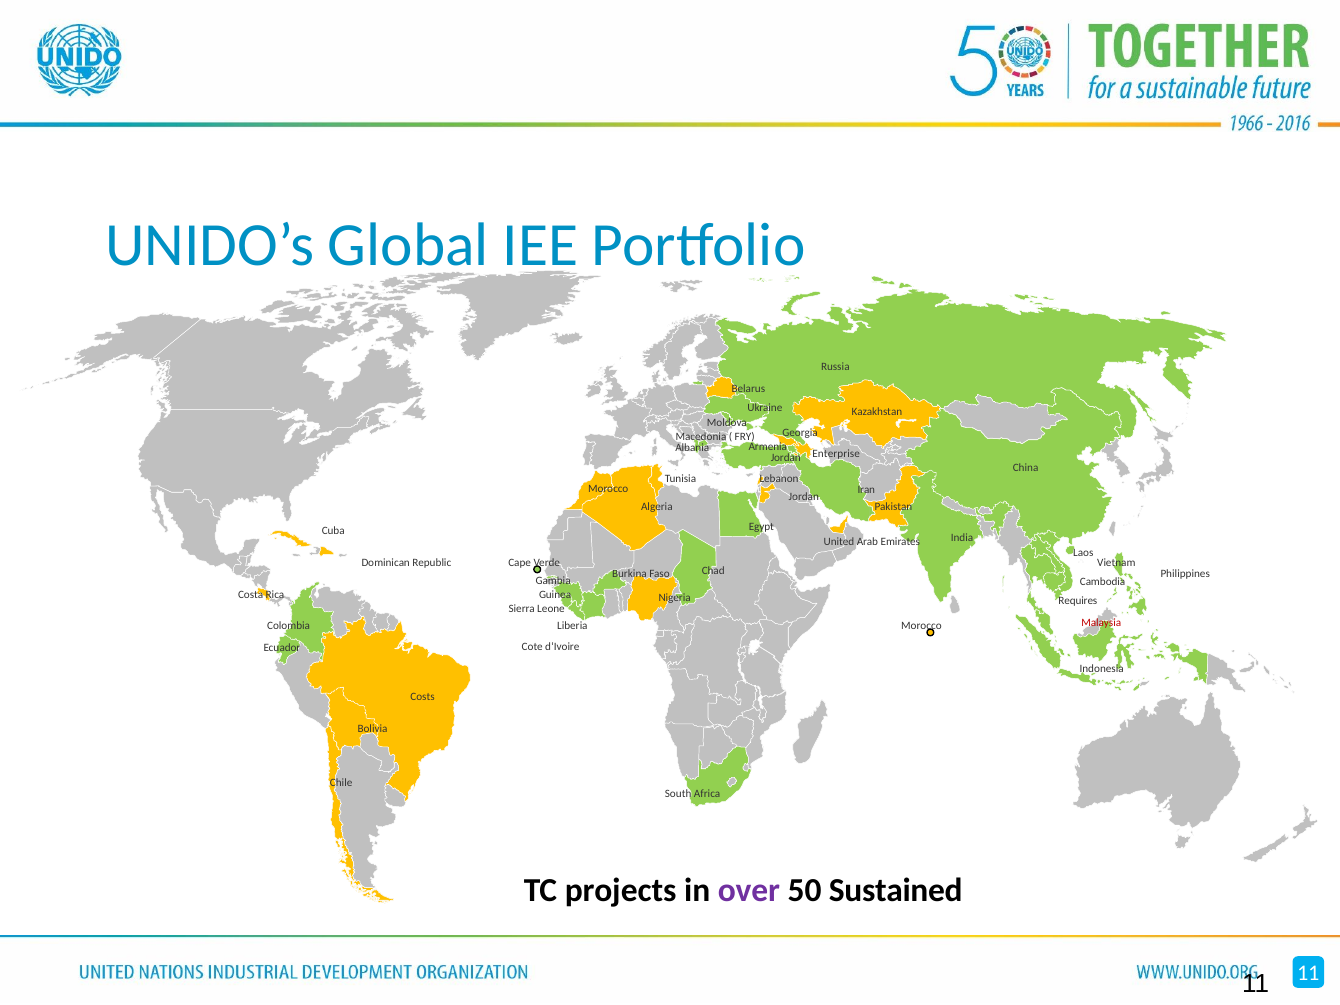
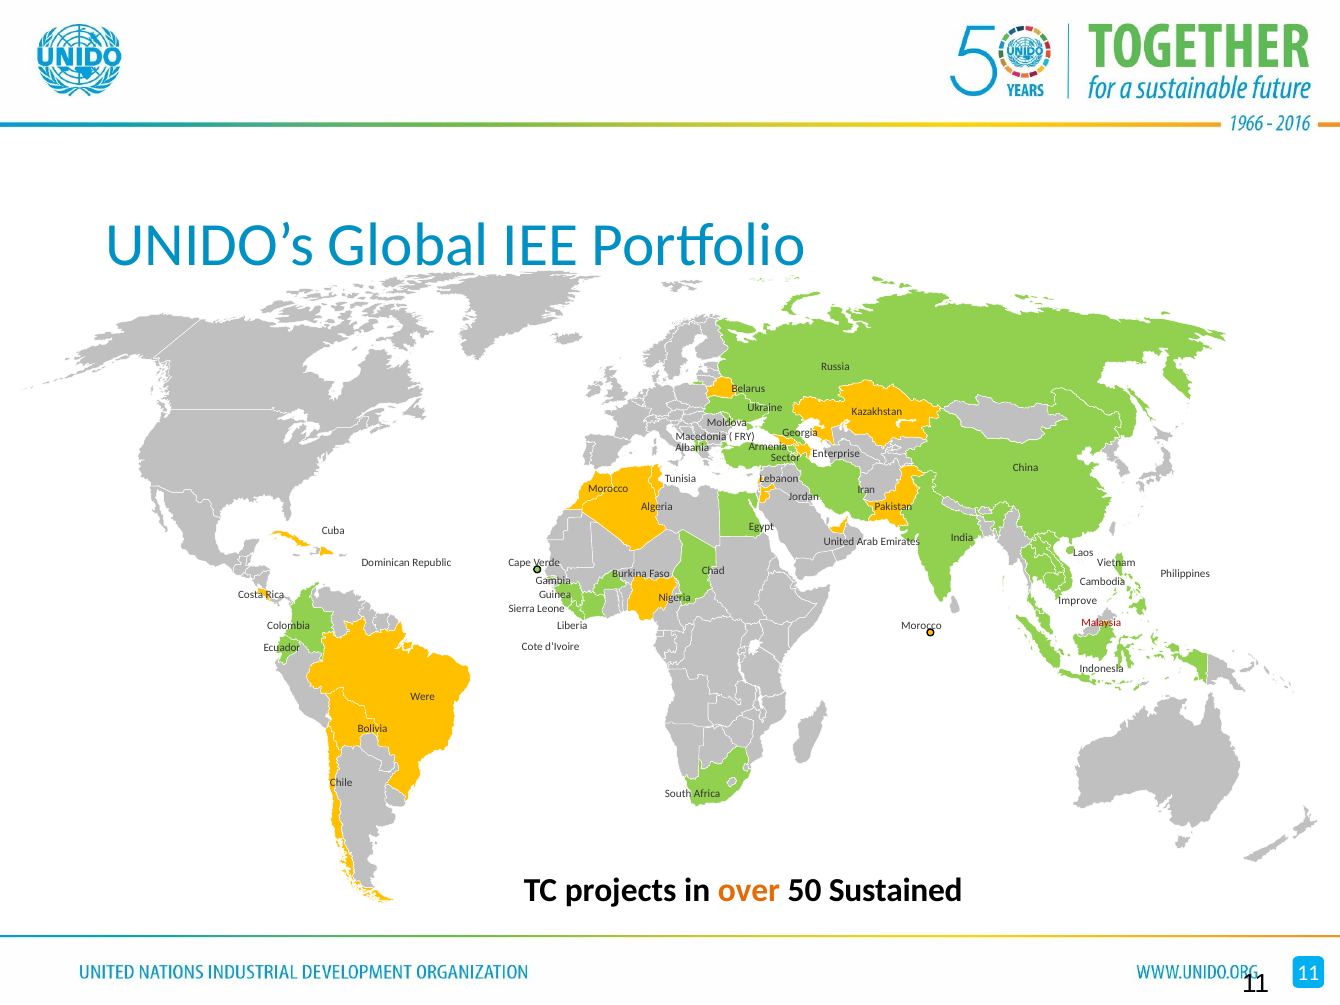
Jordan at (786, 458): Jordan -> Sector
Requires: Requires -> Improve
Costs: Costs -> Were
over colour: purple -> orange
